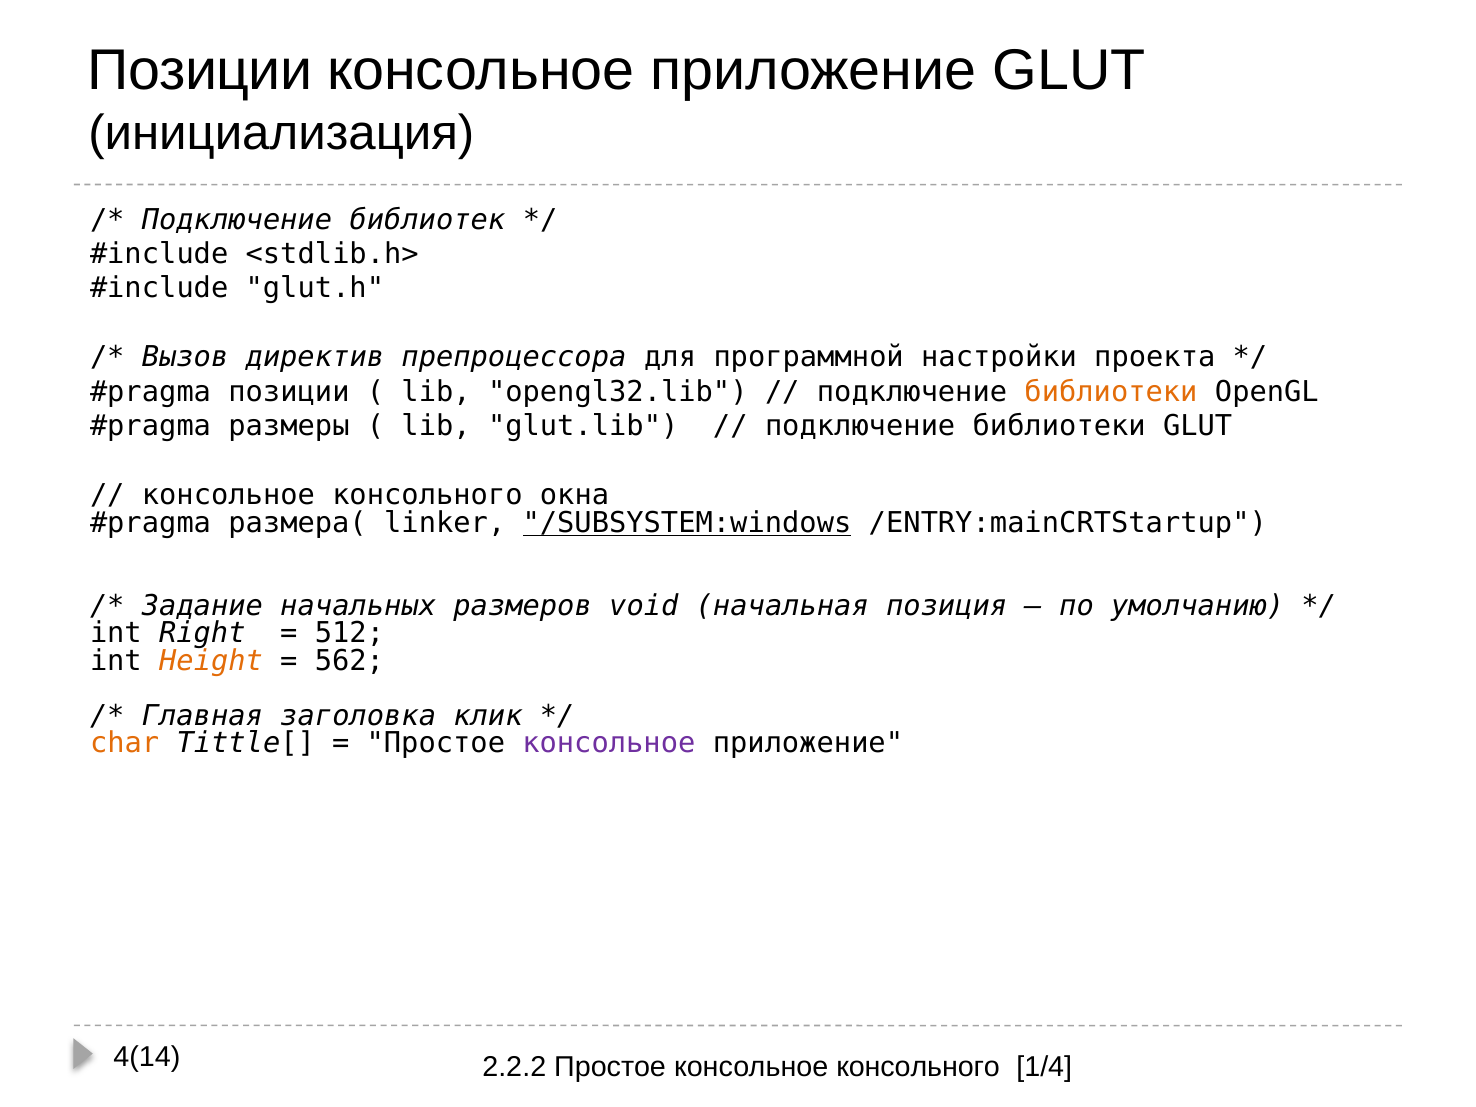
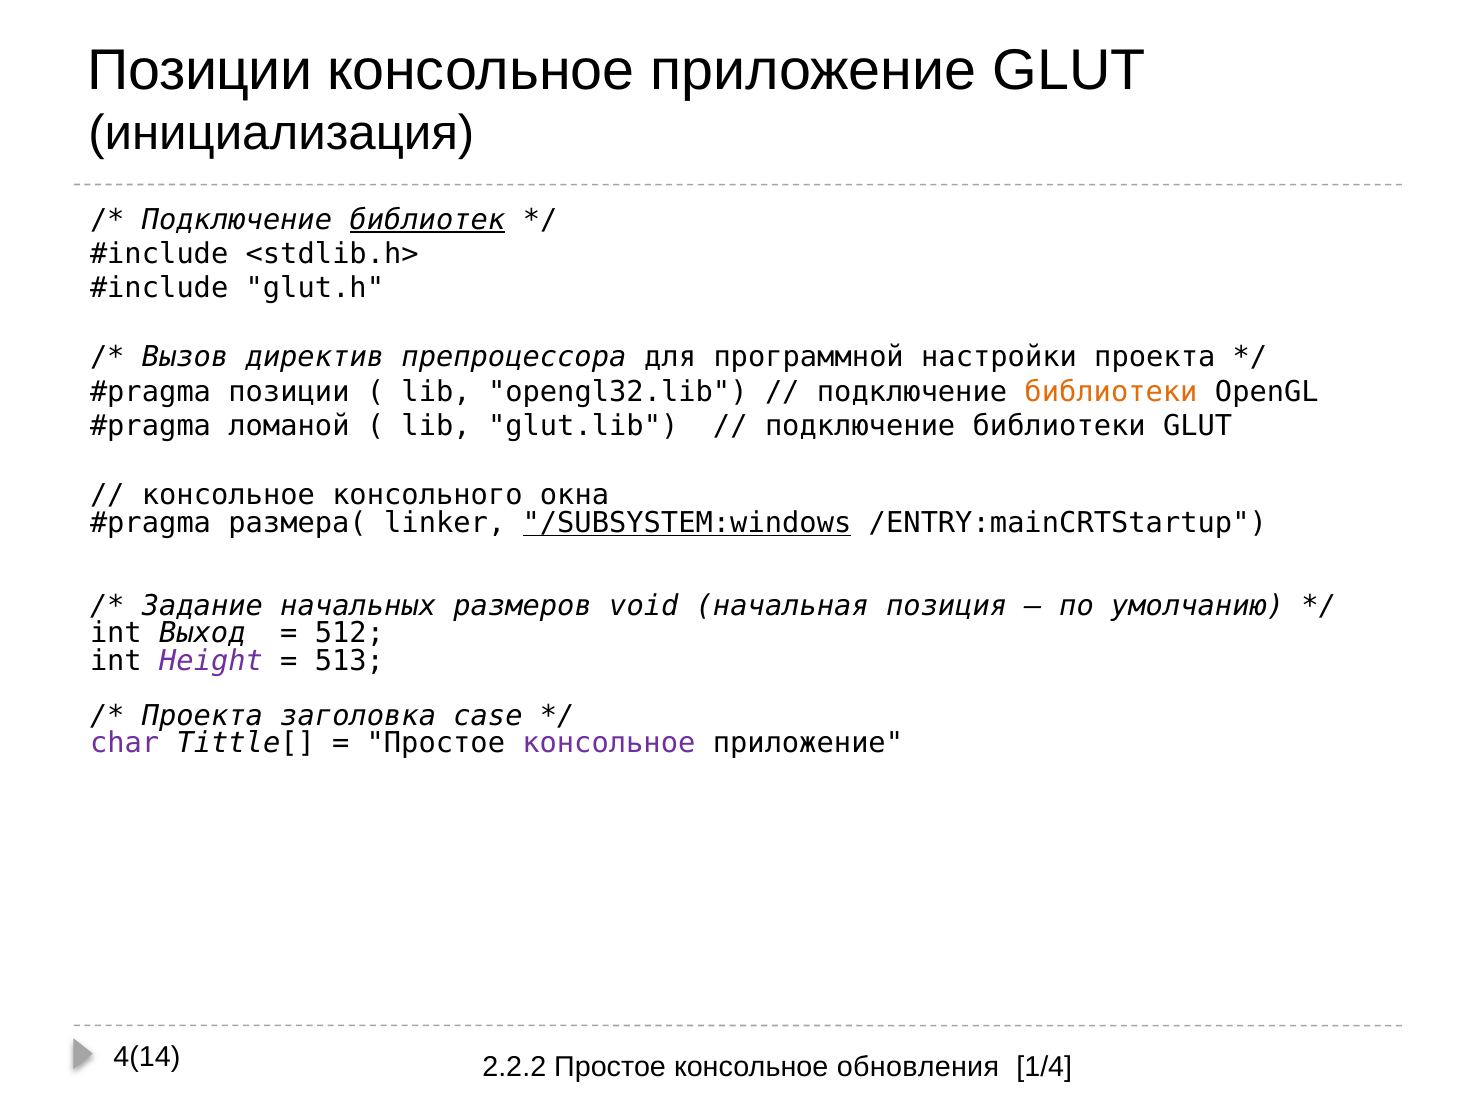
библиотек underline: none -> present
размеры: размеры -> ломаной
Right: Right -> Выход
Height colour: orange -> purple
562: 562 -> 513
Главная at (202, 716): Главная -> Проекта
клик: клик -> case
char colour: orange -> purple
Простое консольное консольного: консольного -> обновления
